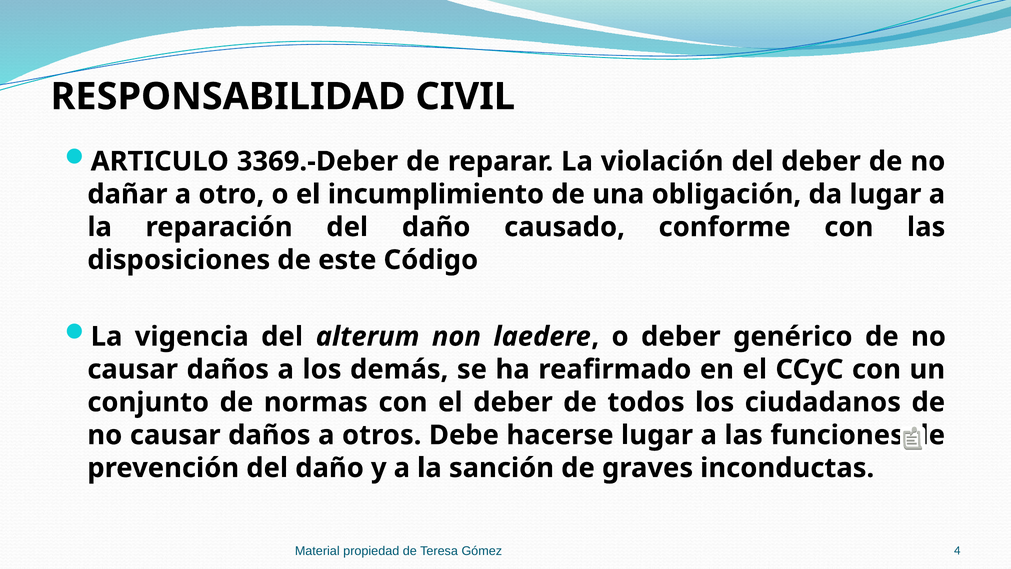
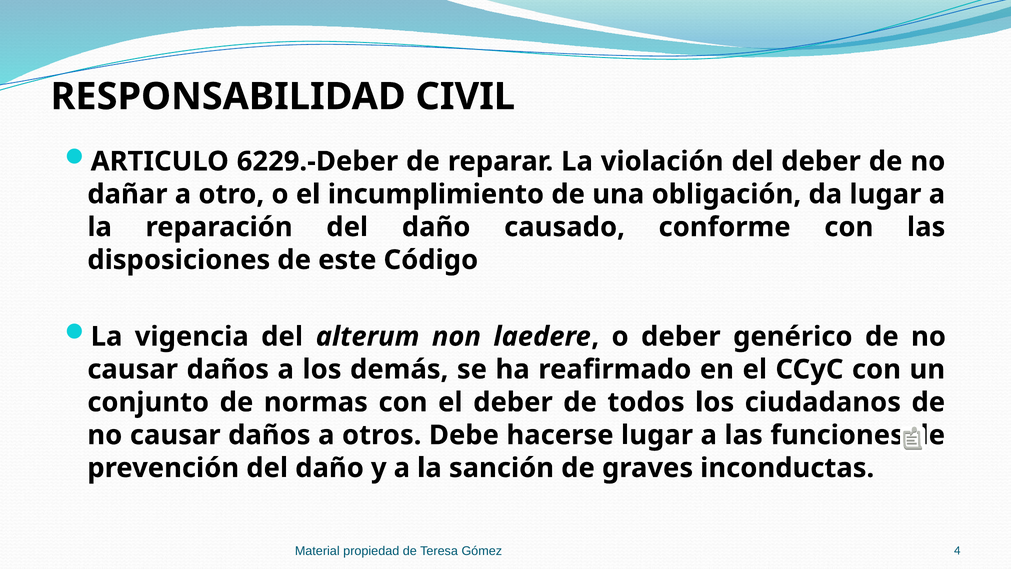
3369.-Deber: 3369.-Deber -> 6229.-Deber
